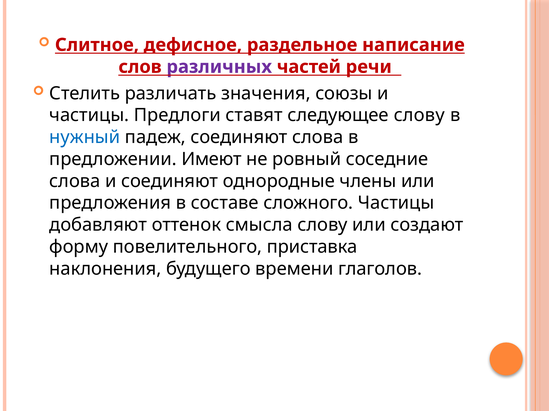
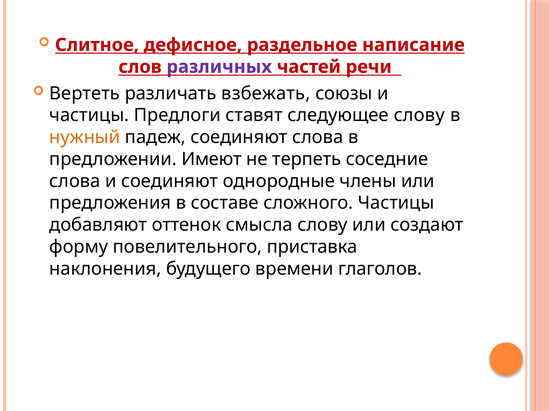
Стелить: Стелить -> Вертеть
значения: значения -> взбежать
нужный colour: blue -> orange
ровный: ровный -> терпеть
